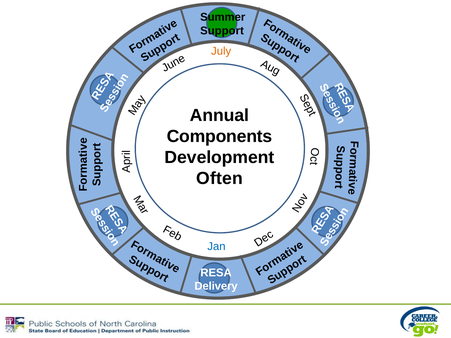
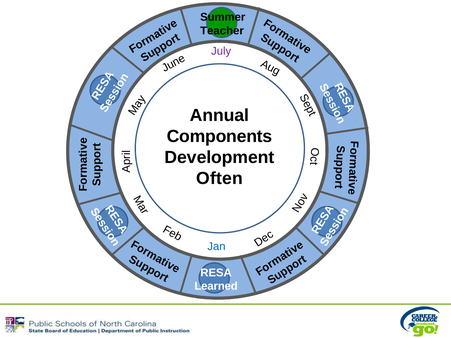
Support: Support -> Teacher
July colour: orange -> purple
Delivery: Delivery -> Learned
